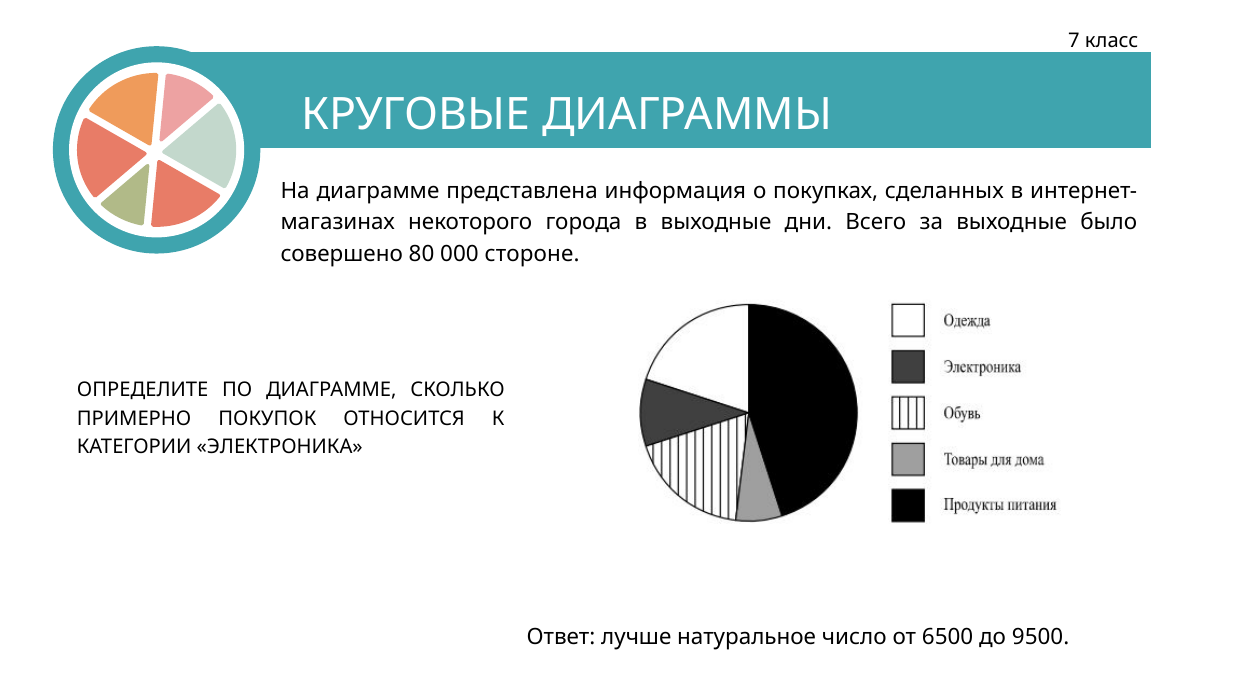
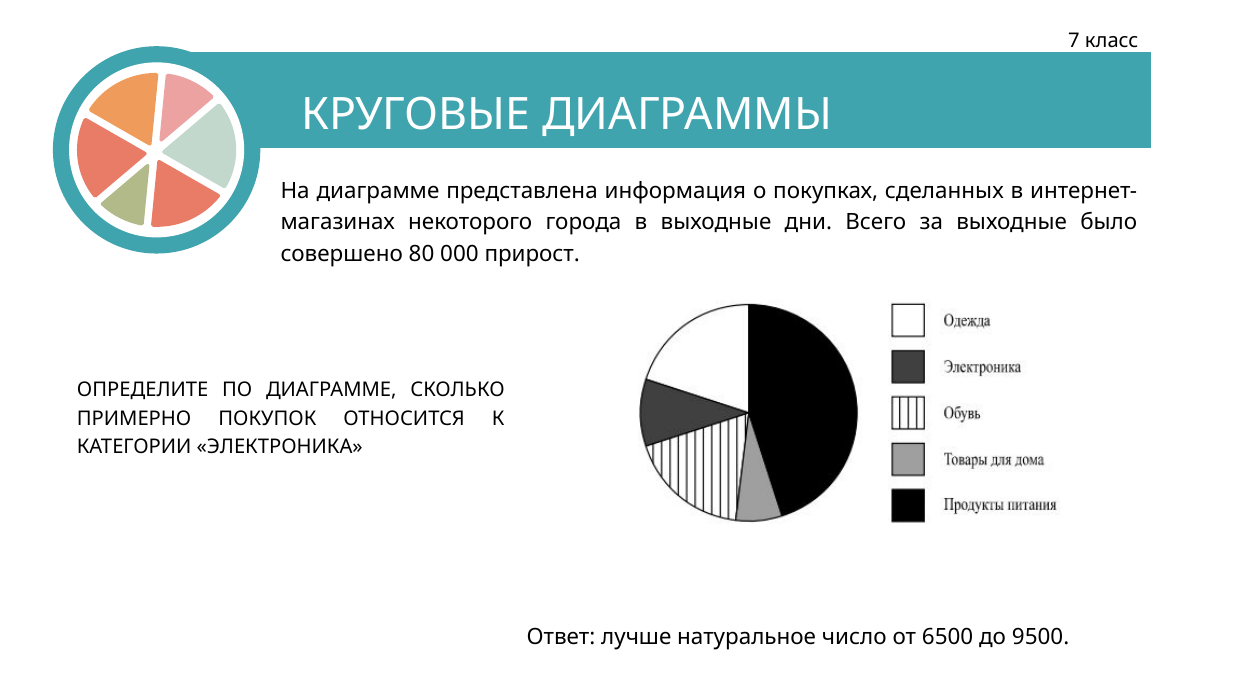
стороне: стороне -> прирост
